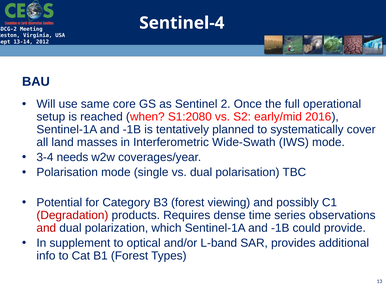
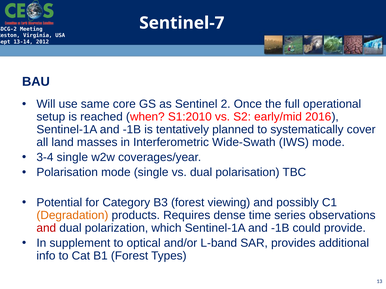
Sentinel-4: Sentinel-4 -> Sentinel-7
S1:2080: S1:2080 -> S1:2010
3-4 needs: needs -> single
Degradation colour: red -> orange
